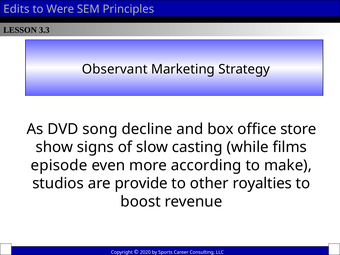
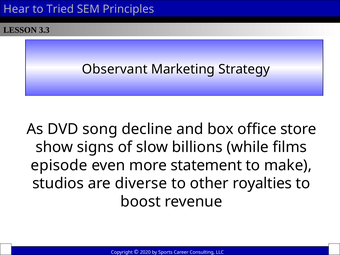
Edits: Edits -> Hear
Were: Were -> Tried
casting: casting -> billions
according: according -> statement
provide: provide -> diverse
